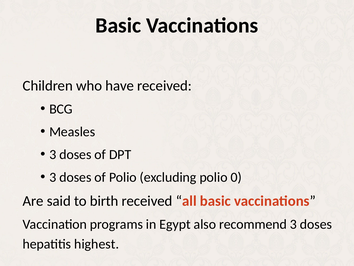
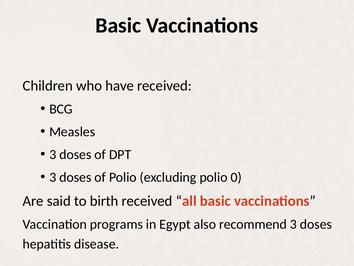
highest: highest -> disease
